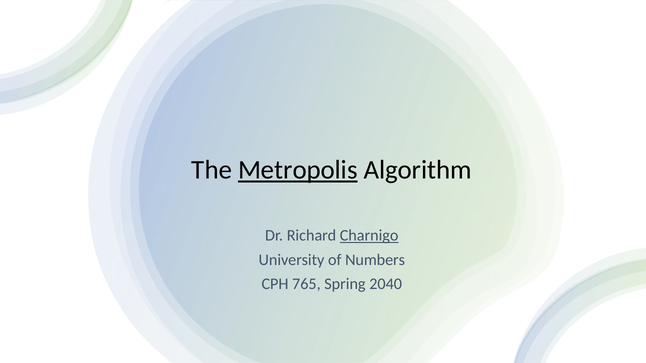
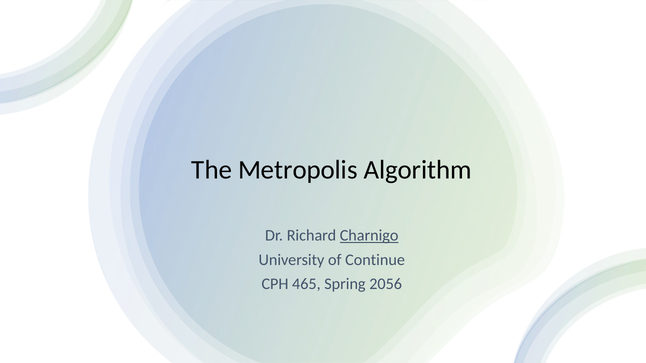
Metropolis underline: present -> none
Numbers: Numbers -> Continue
765: 765 -> 465
2040: 2040 -> 2056
